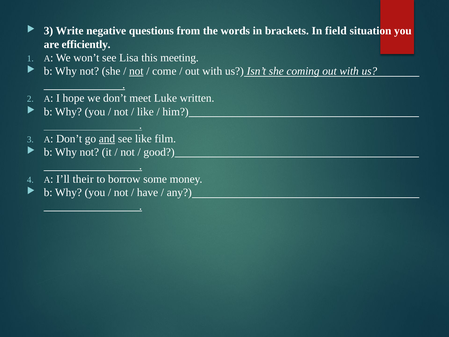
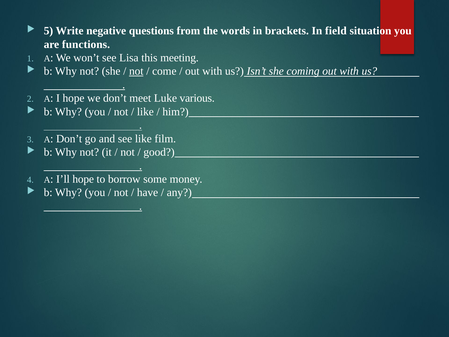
3 at (48, 31): 3 -> 5
efficiently: efficiently -> functions
written: written -> various
and underline: present -> none
I’ll their: their -> hope
